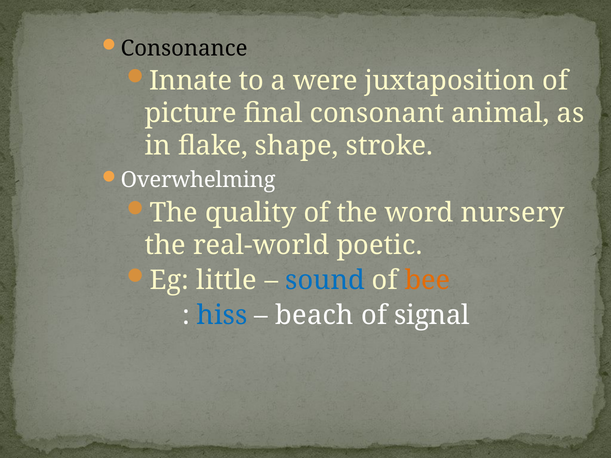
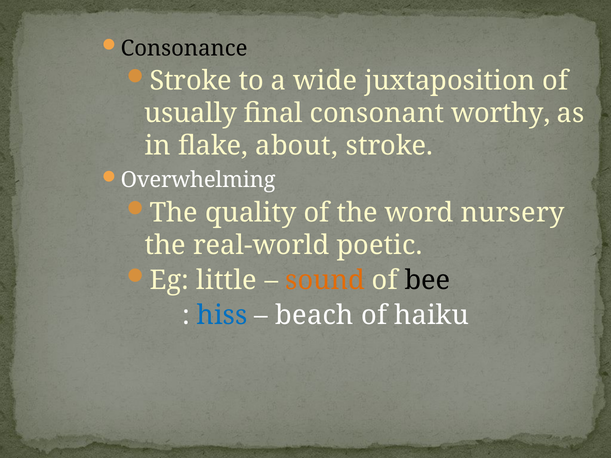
Innate at (191, 81): Innate -> Stroke
were: were -> wide
picture: picture -> usually
animal: animal -> worthy
shape: shape -> about
sound colour: blue -> orange
bee colour: orange -> black
signal: signal -> haiku
